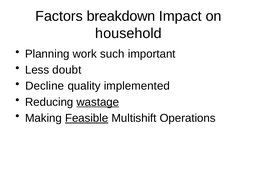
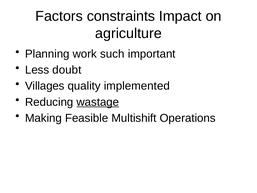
breakdown: breakdown -> constraints
household: household -> agriculture
Decline: Decline -> Villages
Feasible underline: present -> none
